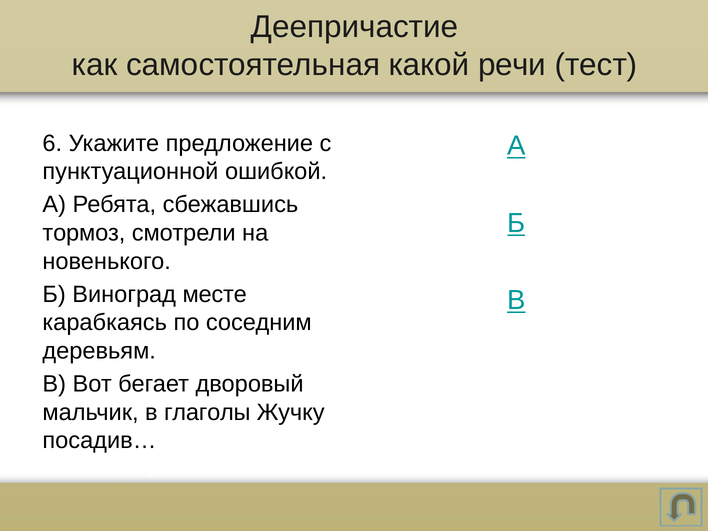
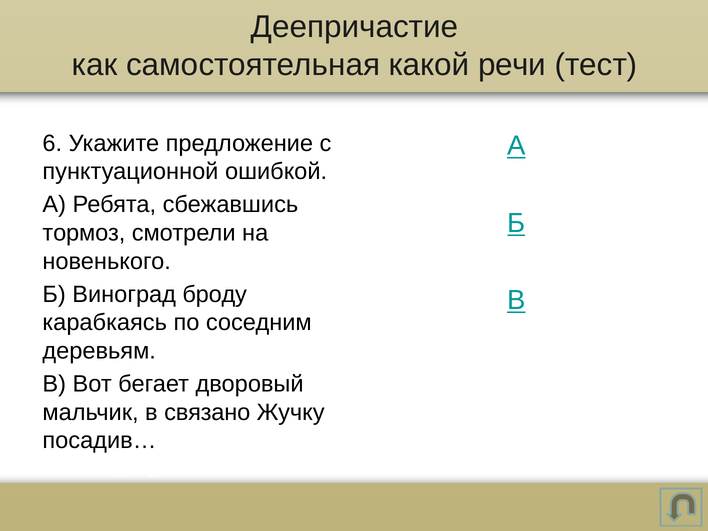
месте: месте -> броду
глаголы: глаголы -> связано
